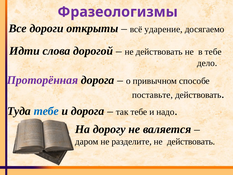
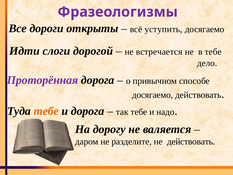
ударение: ударение -> уступить
слова: слова -> слоги
действовать at (159, 52): действовать -> встречается
поставьте at (152, 95): поставьте -> досягаемо
тебе at (46, 111) colour: blue -> orange
